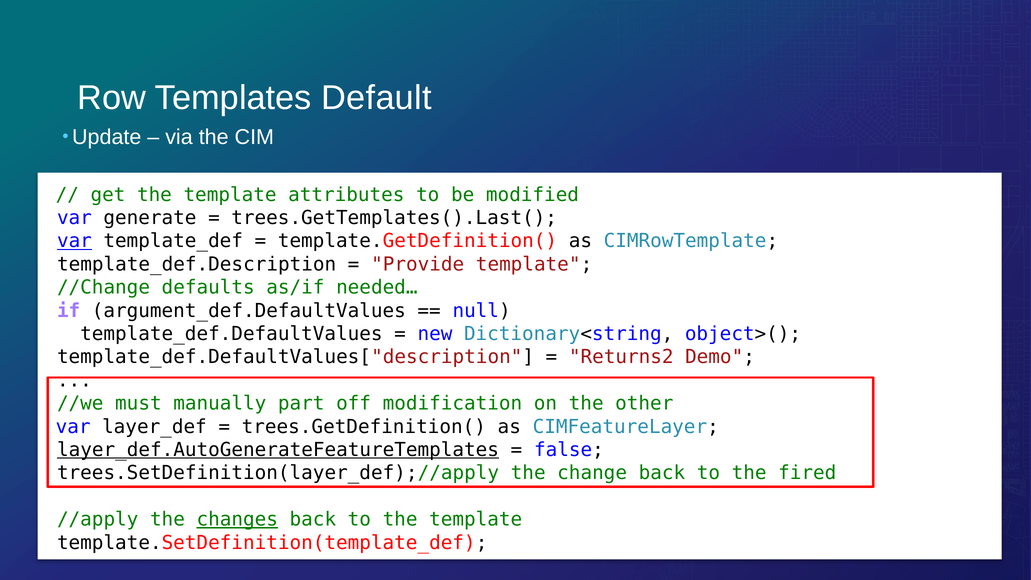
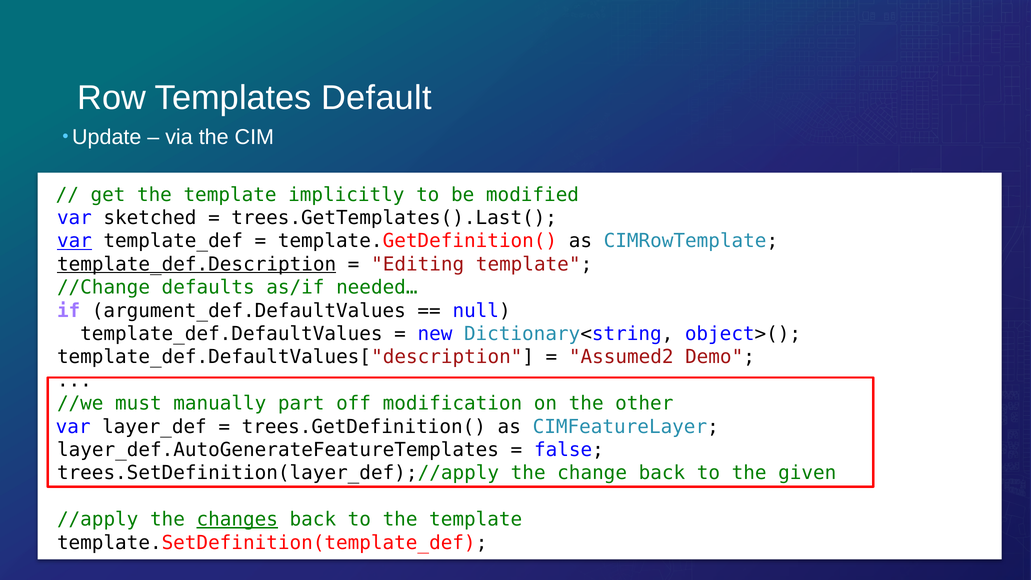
attributes: attributes -> implicitly
generate: generate -> sketched
template_def.Description underline: none -> present
Provide: Provide -> Editing
Returns2: Returns2 -> Assumed2
layer_def.AutoGenerateFeatureTemplates underline: present -> none
fired: fired -> given
